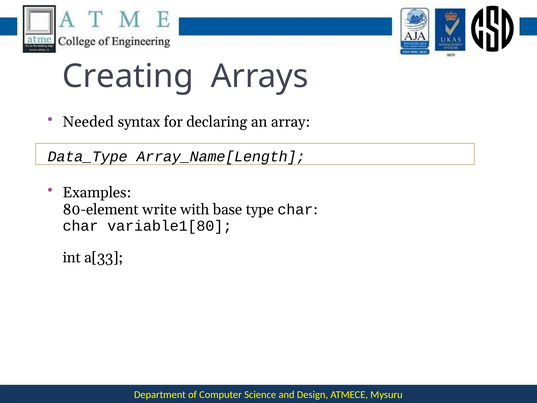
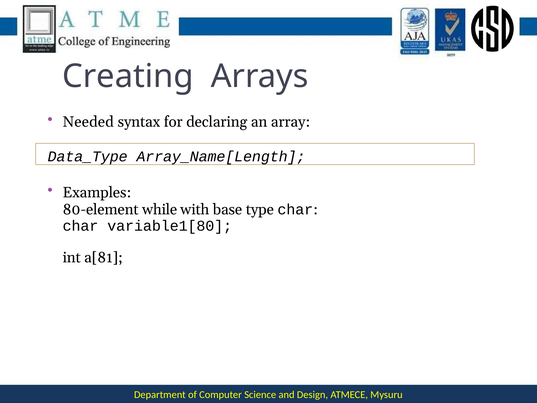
write: write -> while
a[33: a[33 -> a[81
